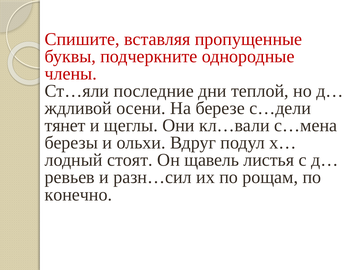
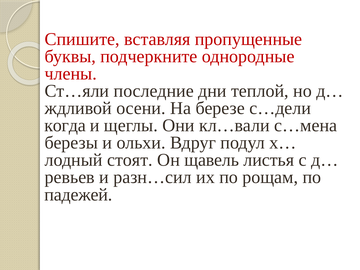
тянет: тянет -> когда
конечно: конечно -> падежей
